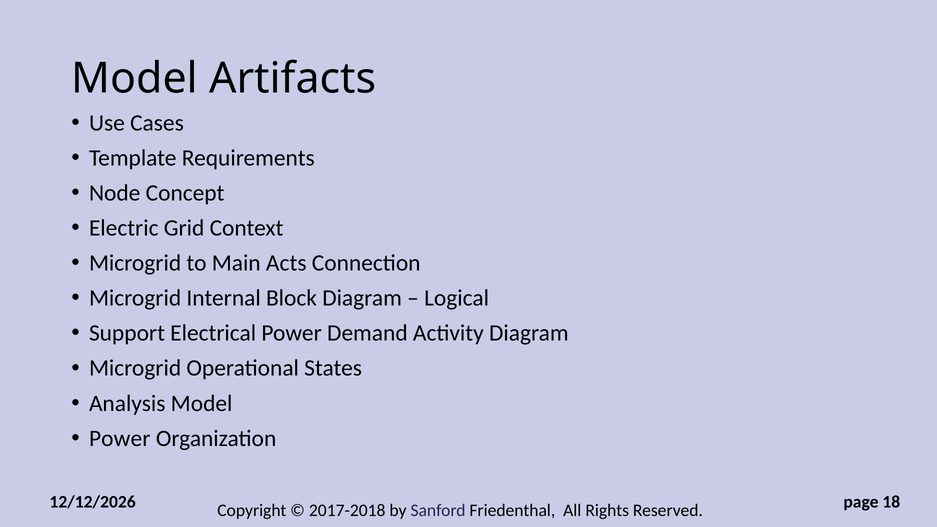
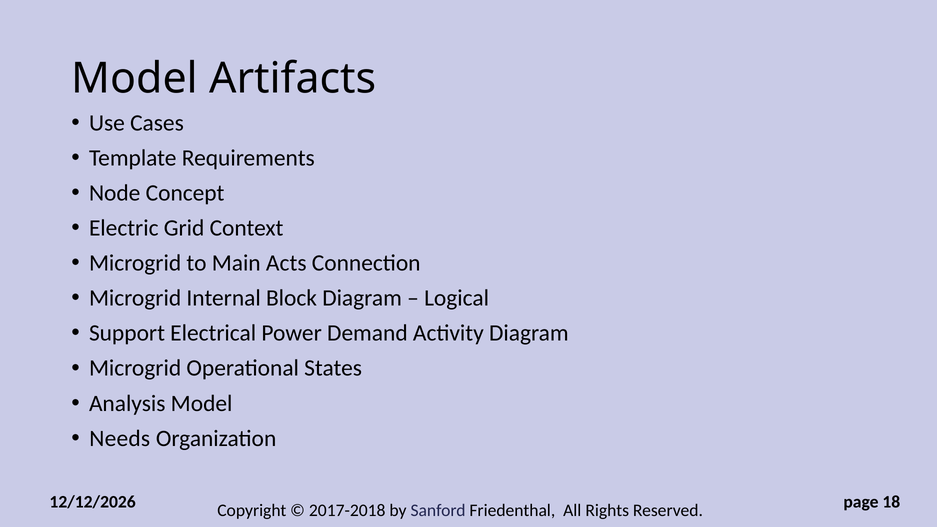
Power at (120, 438): Power -> Needs
